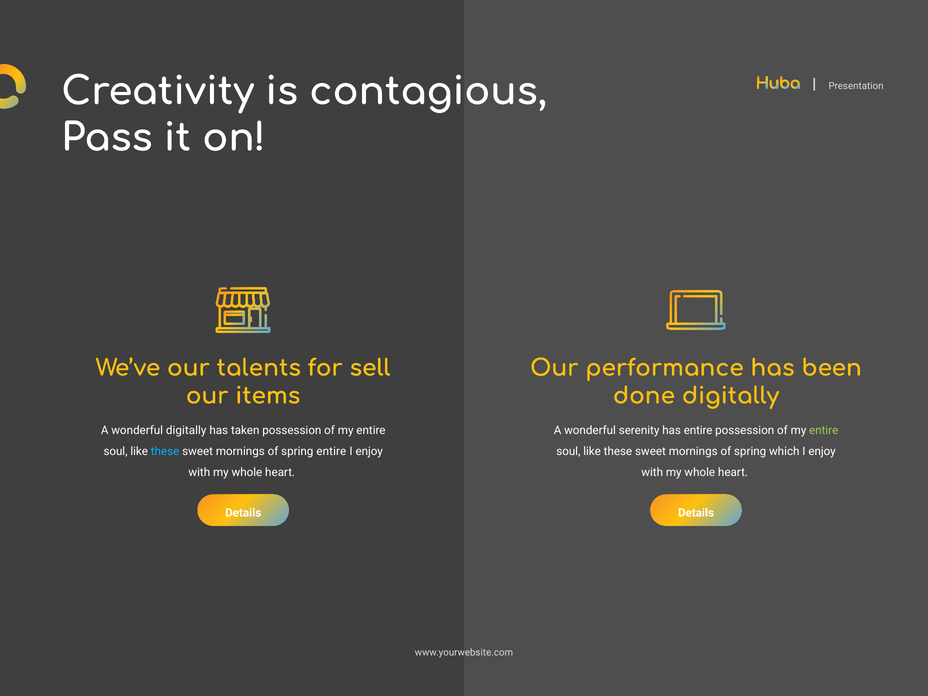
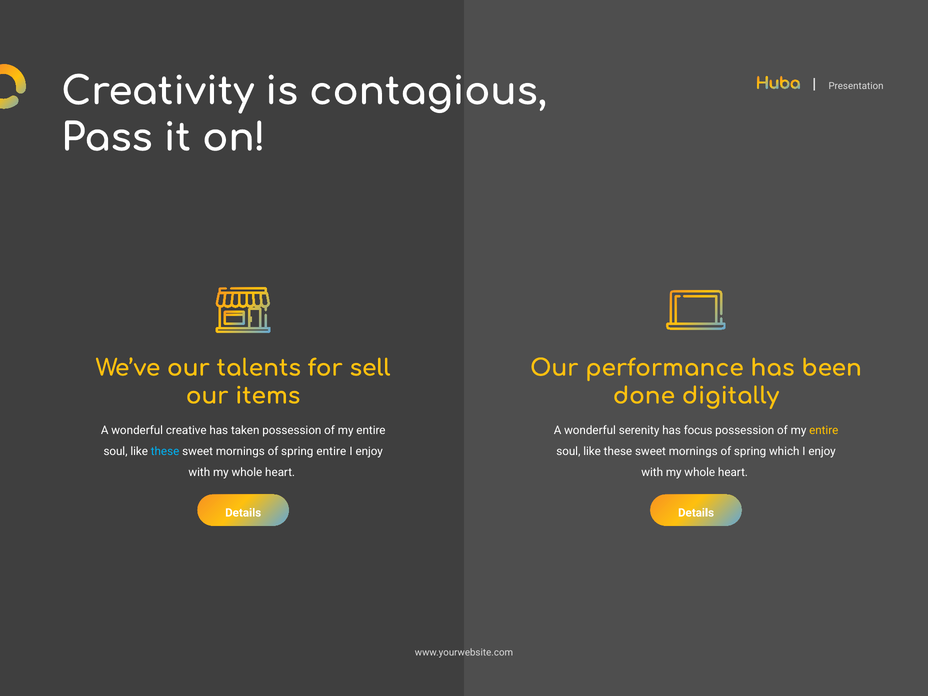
wonderful digitally: digitally -> creative
has entire: entire -> focus
entire at (824, 431) colour: light green -> yellow
